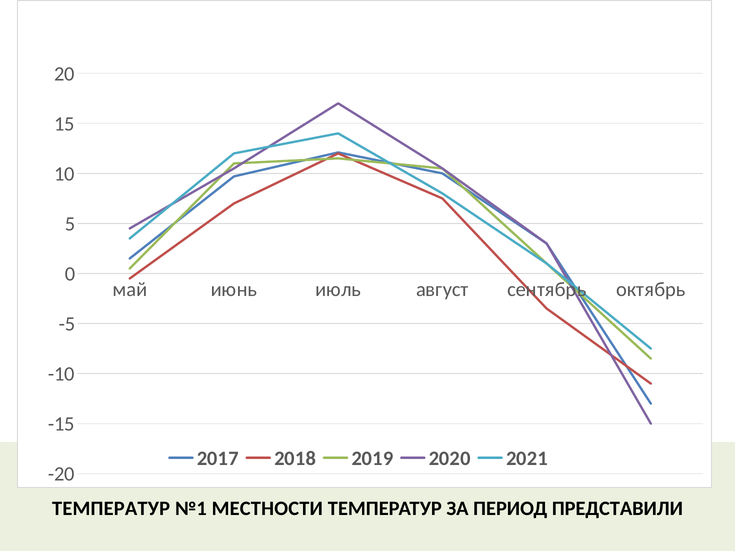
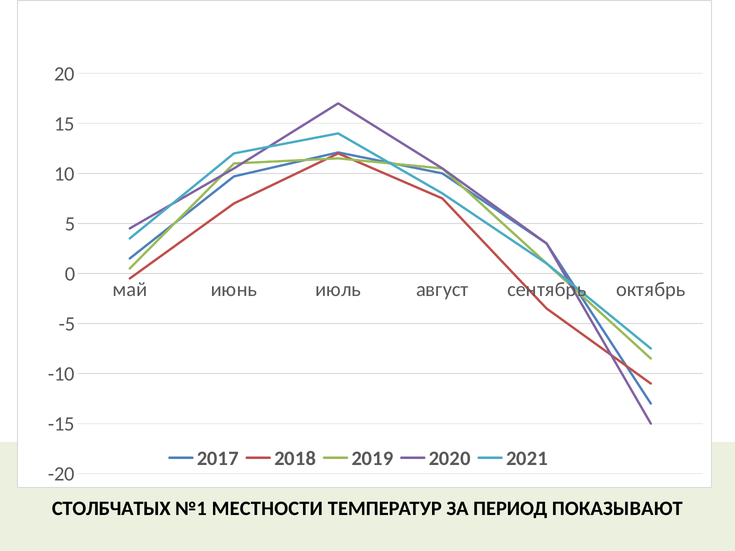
ТЕМПЕРАТУР at (111, 509): ТЕМПЕРАТУР -> СТОЛБЧАТЫХ
ПРЕДСТАВИЛИ: ПРЕДСТАВИЛИ -> ПОКАЗЫВАЮТ
